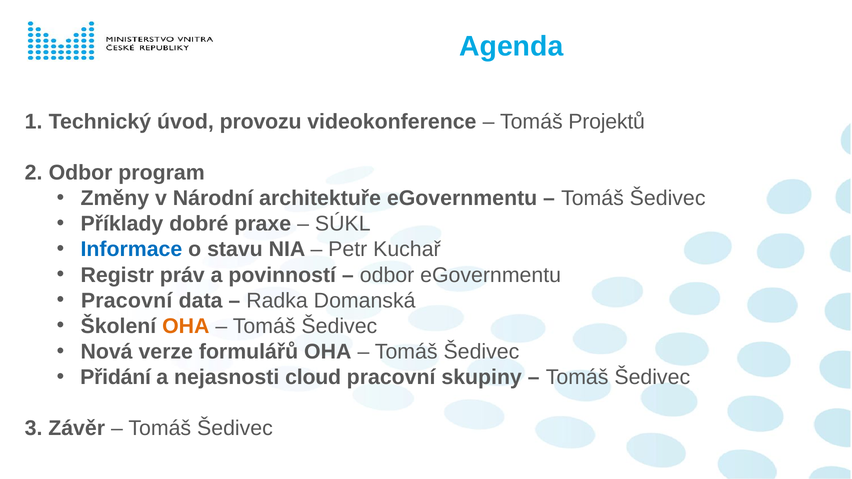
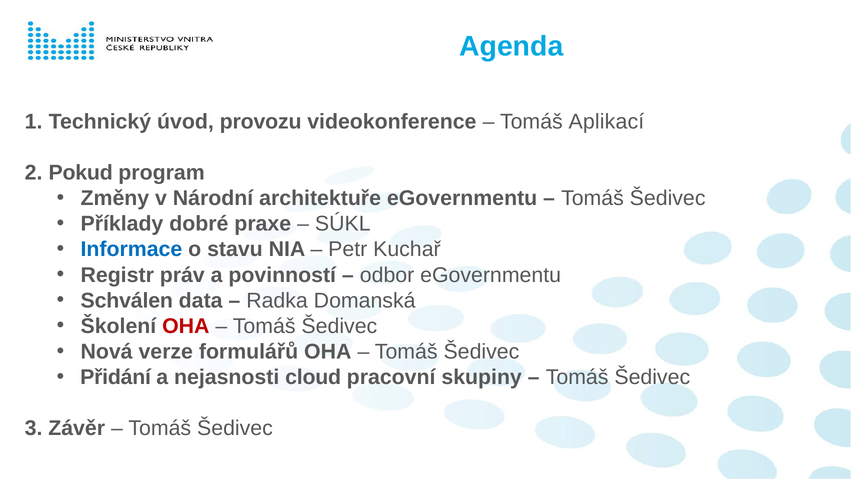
Projektů: Projektů -> Aplikací
Odbor at (81, 173): Odbor -> Pokud
Pracovní at (127, 301): Pracovní -> Schválen
OHA at (186, 326) colour: orange -> red
